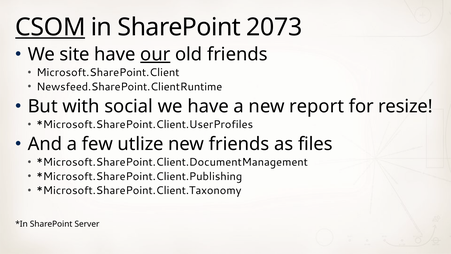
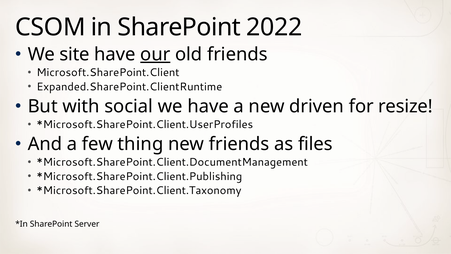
CSOM underline: present -> none
2073: 2073 -> 2022
Newsfeed.SharePoint.ClientRuntime: Newsfeed.SharePoint.ClientRuntime -> Expanded.SharePoint.ClientRuntime
report: report -> driven
utlize: utlize -> thing
